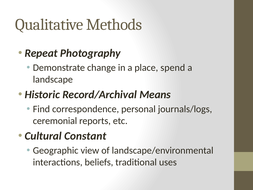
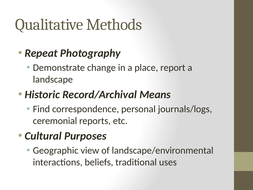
spend: spend -> report
Constant: Constant -> Purposes
